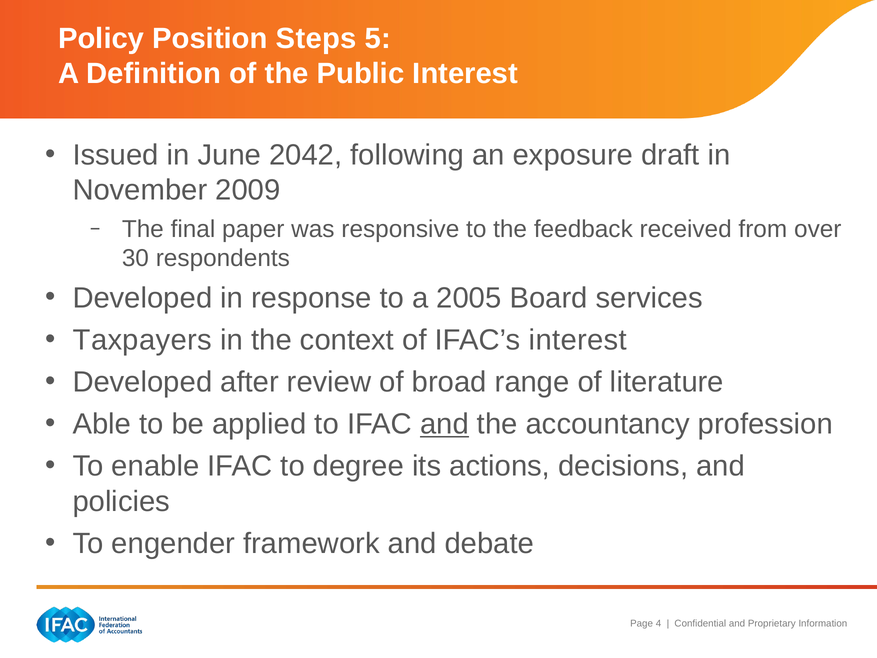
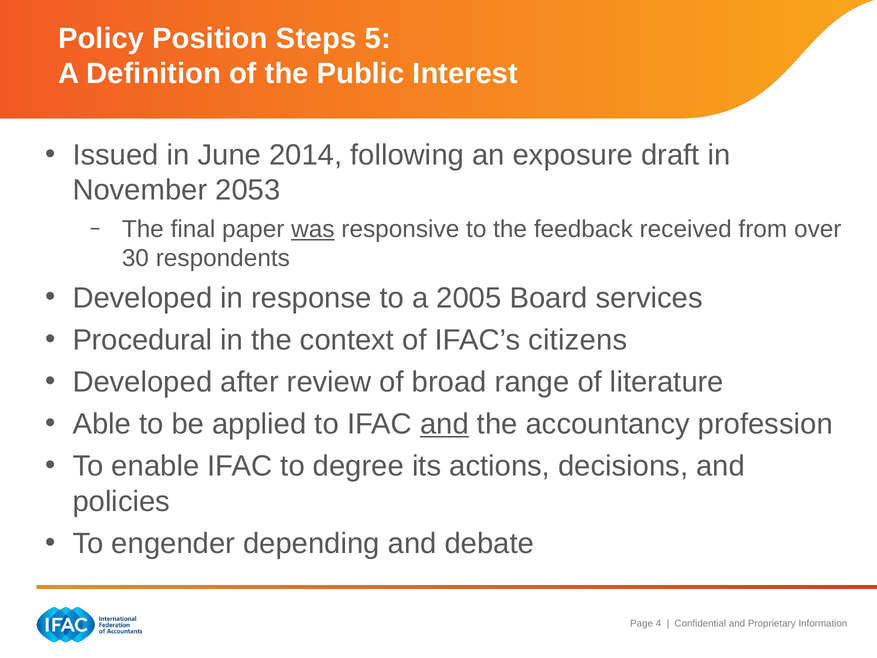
2042: 2042 -> 2014
2009: 2009 -> 2053
was underline: none -> present
Taxpayers: Taxpayers -> Procedural
IFAC’s interest: interest -> citizens
framework: framework -> depending
